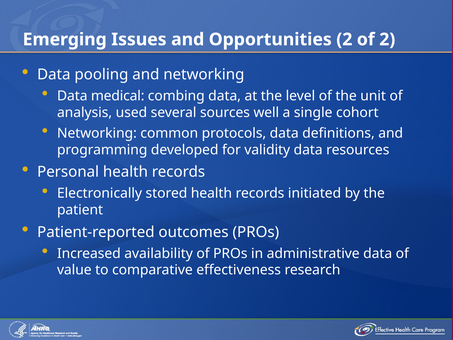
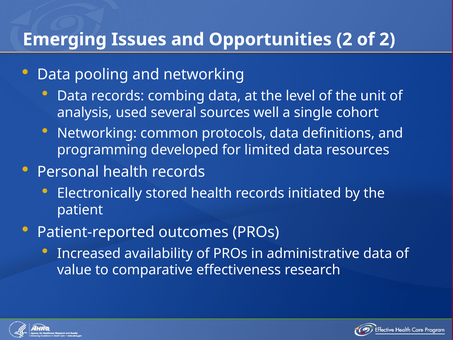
Data medical: medical -> records
validity: validity -> limited
